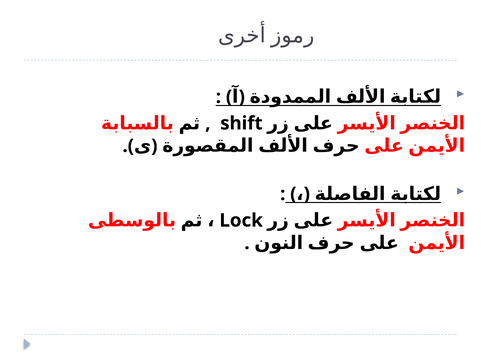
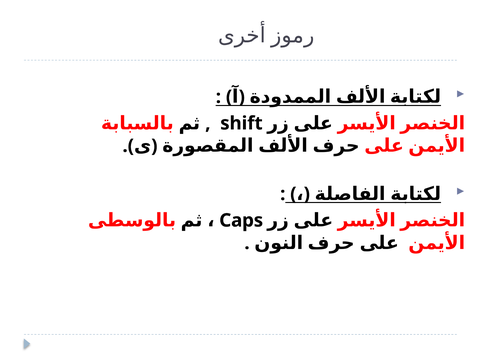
Lock: Lock -> Caps
